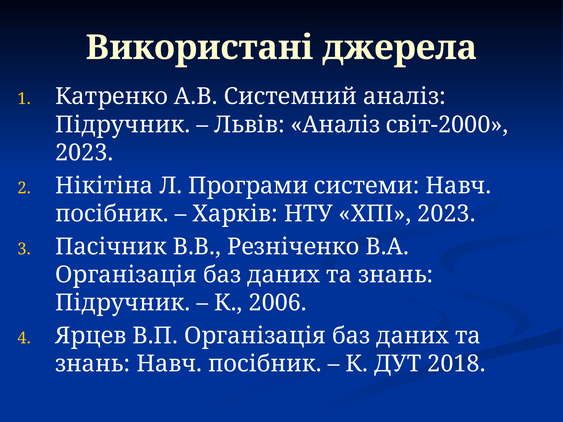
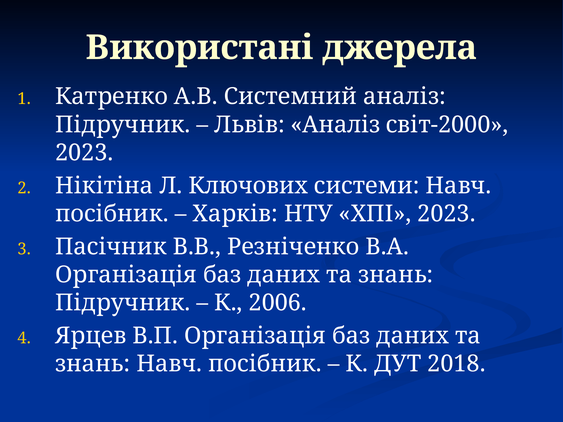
Програми: Програми -> Ключових
